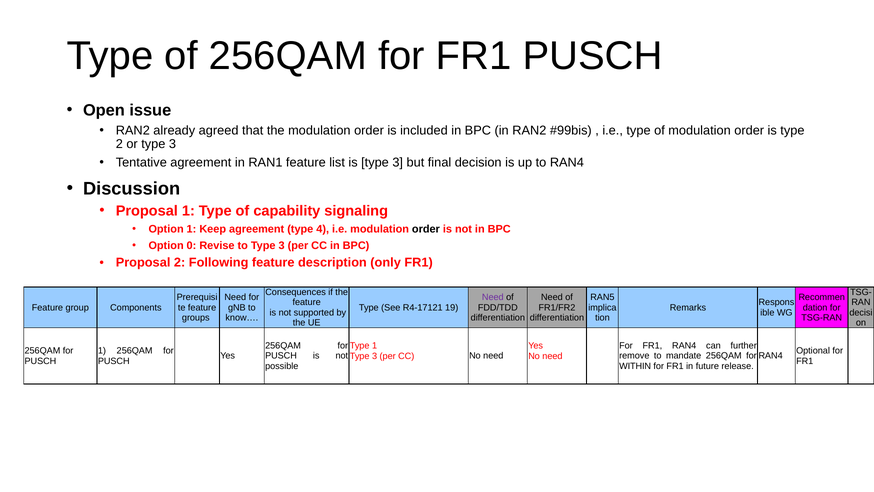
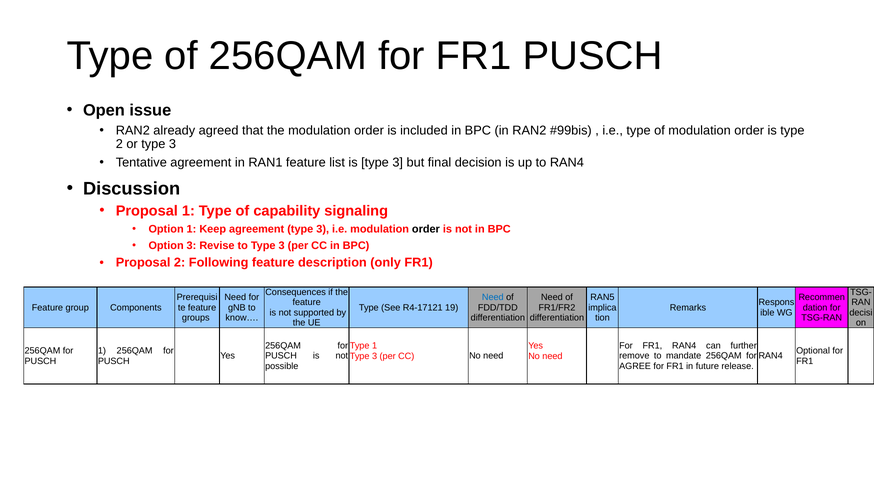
agreement type 4: 4 -> 3
Option 0: 0 -> 3
Need at (493, 297) colour: purple -> blue
WITHIN: WITHIN -> AGREE
